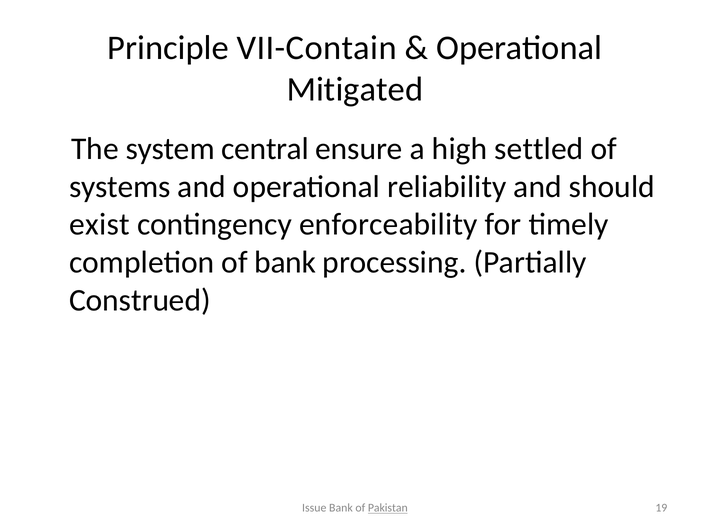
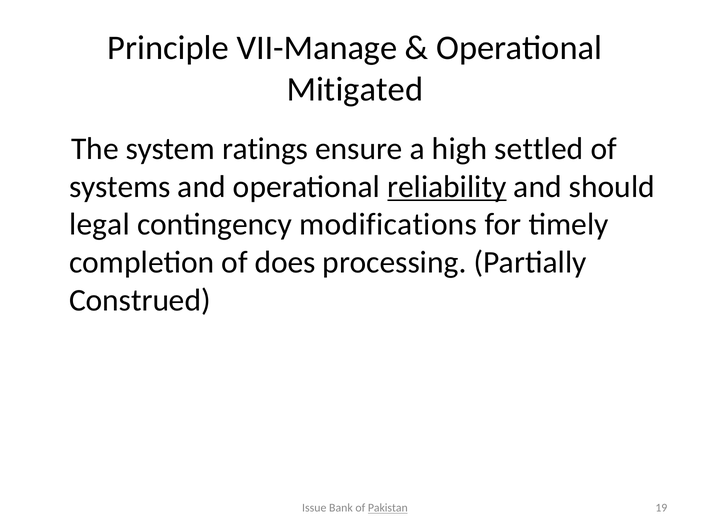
VII-Contain: VII-Contain -> VII-Manage
central: central -> ratings
reliability underline: none -> present
exist: exist -> legal
enforceability: enforceability -> modifications
of bank: bank -> does
